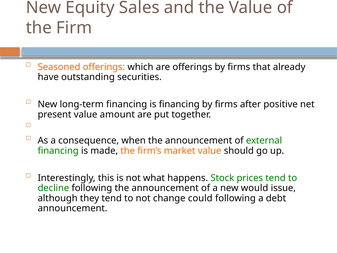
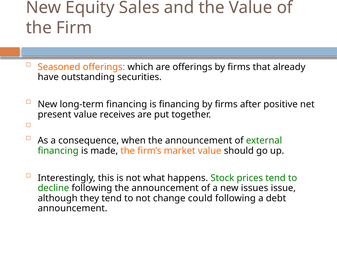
amount: amount -> receives
would: would -> issues
